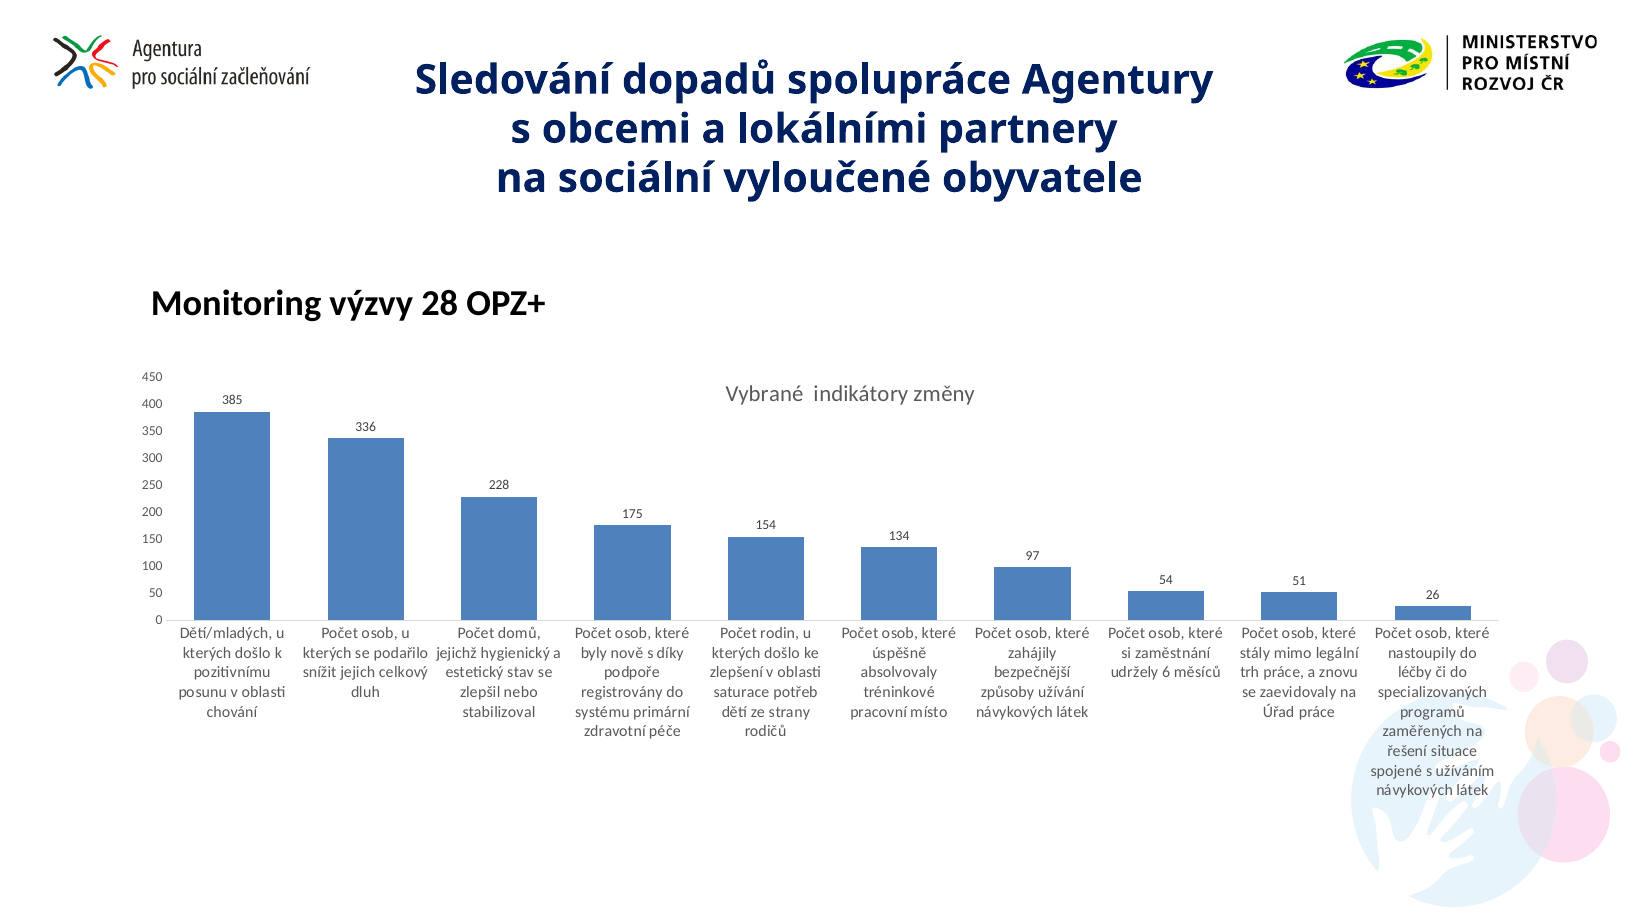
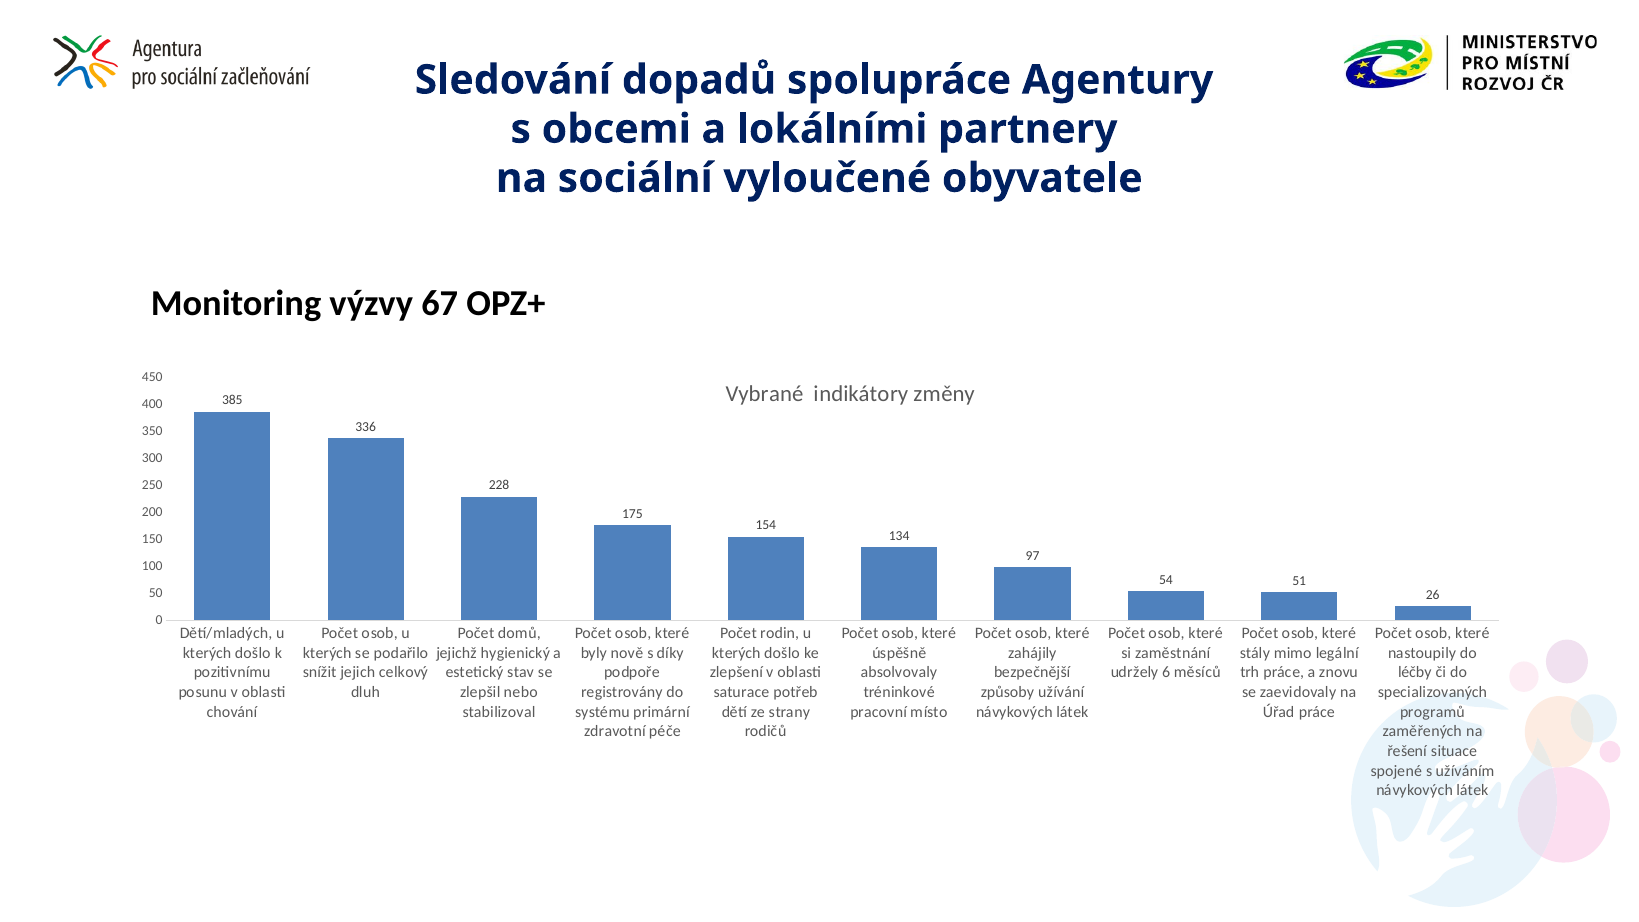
28: 28 -> 67
